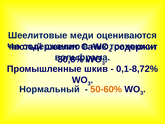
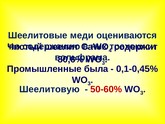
шкив: шкив -> была
0,1-8,72%: 0,1-8,72% -> 0,1-0,45%
Нормальный: Нормальный -> Шеелитовую
50-60% colour: orange -> red
